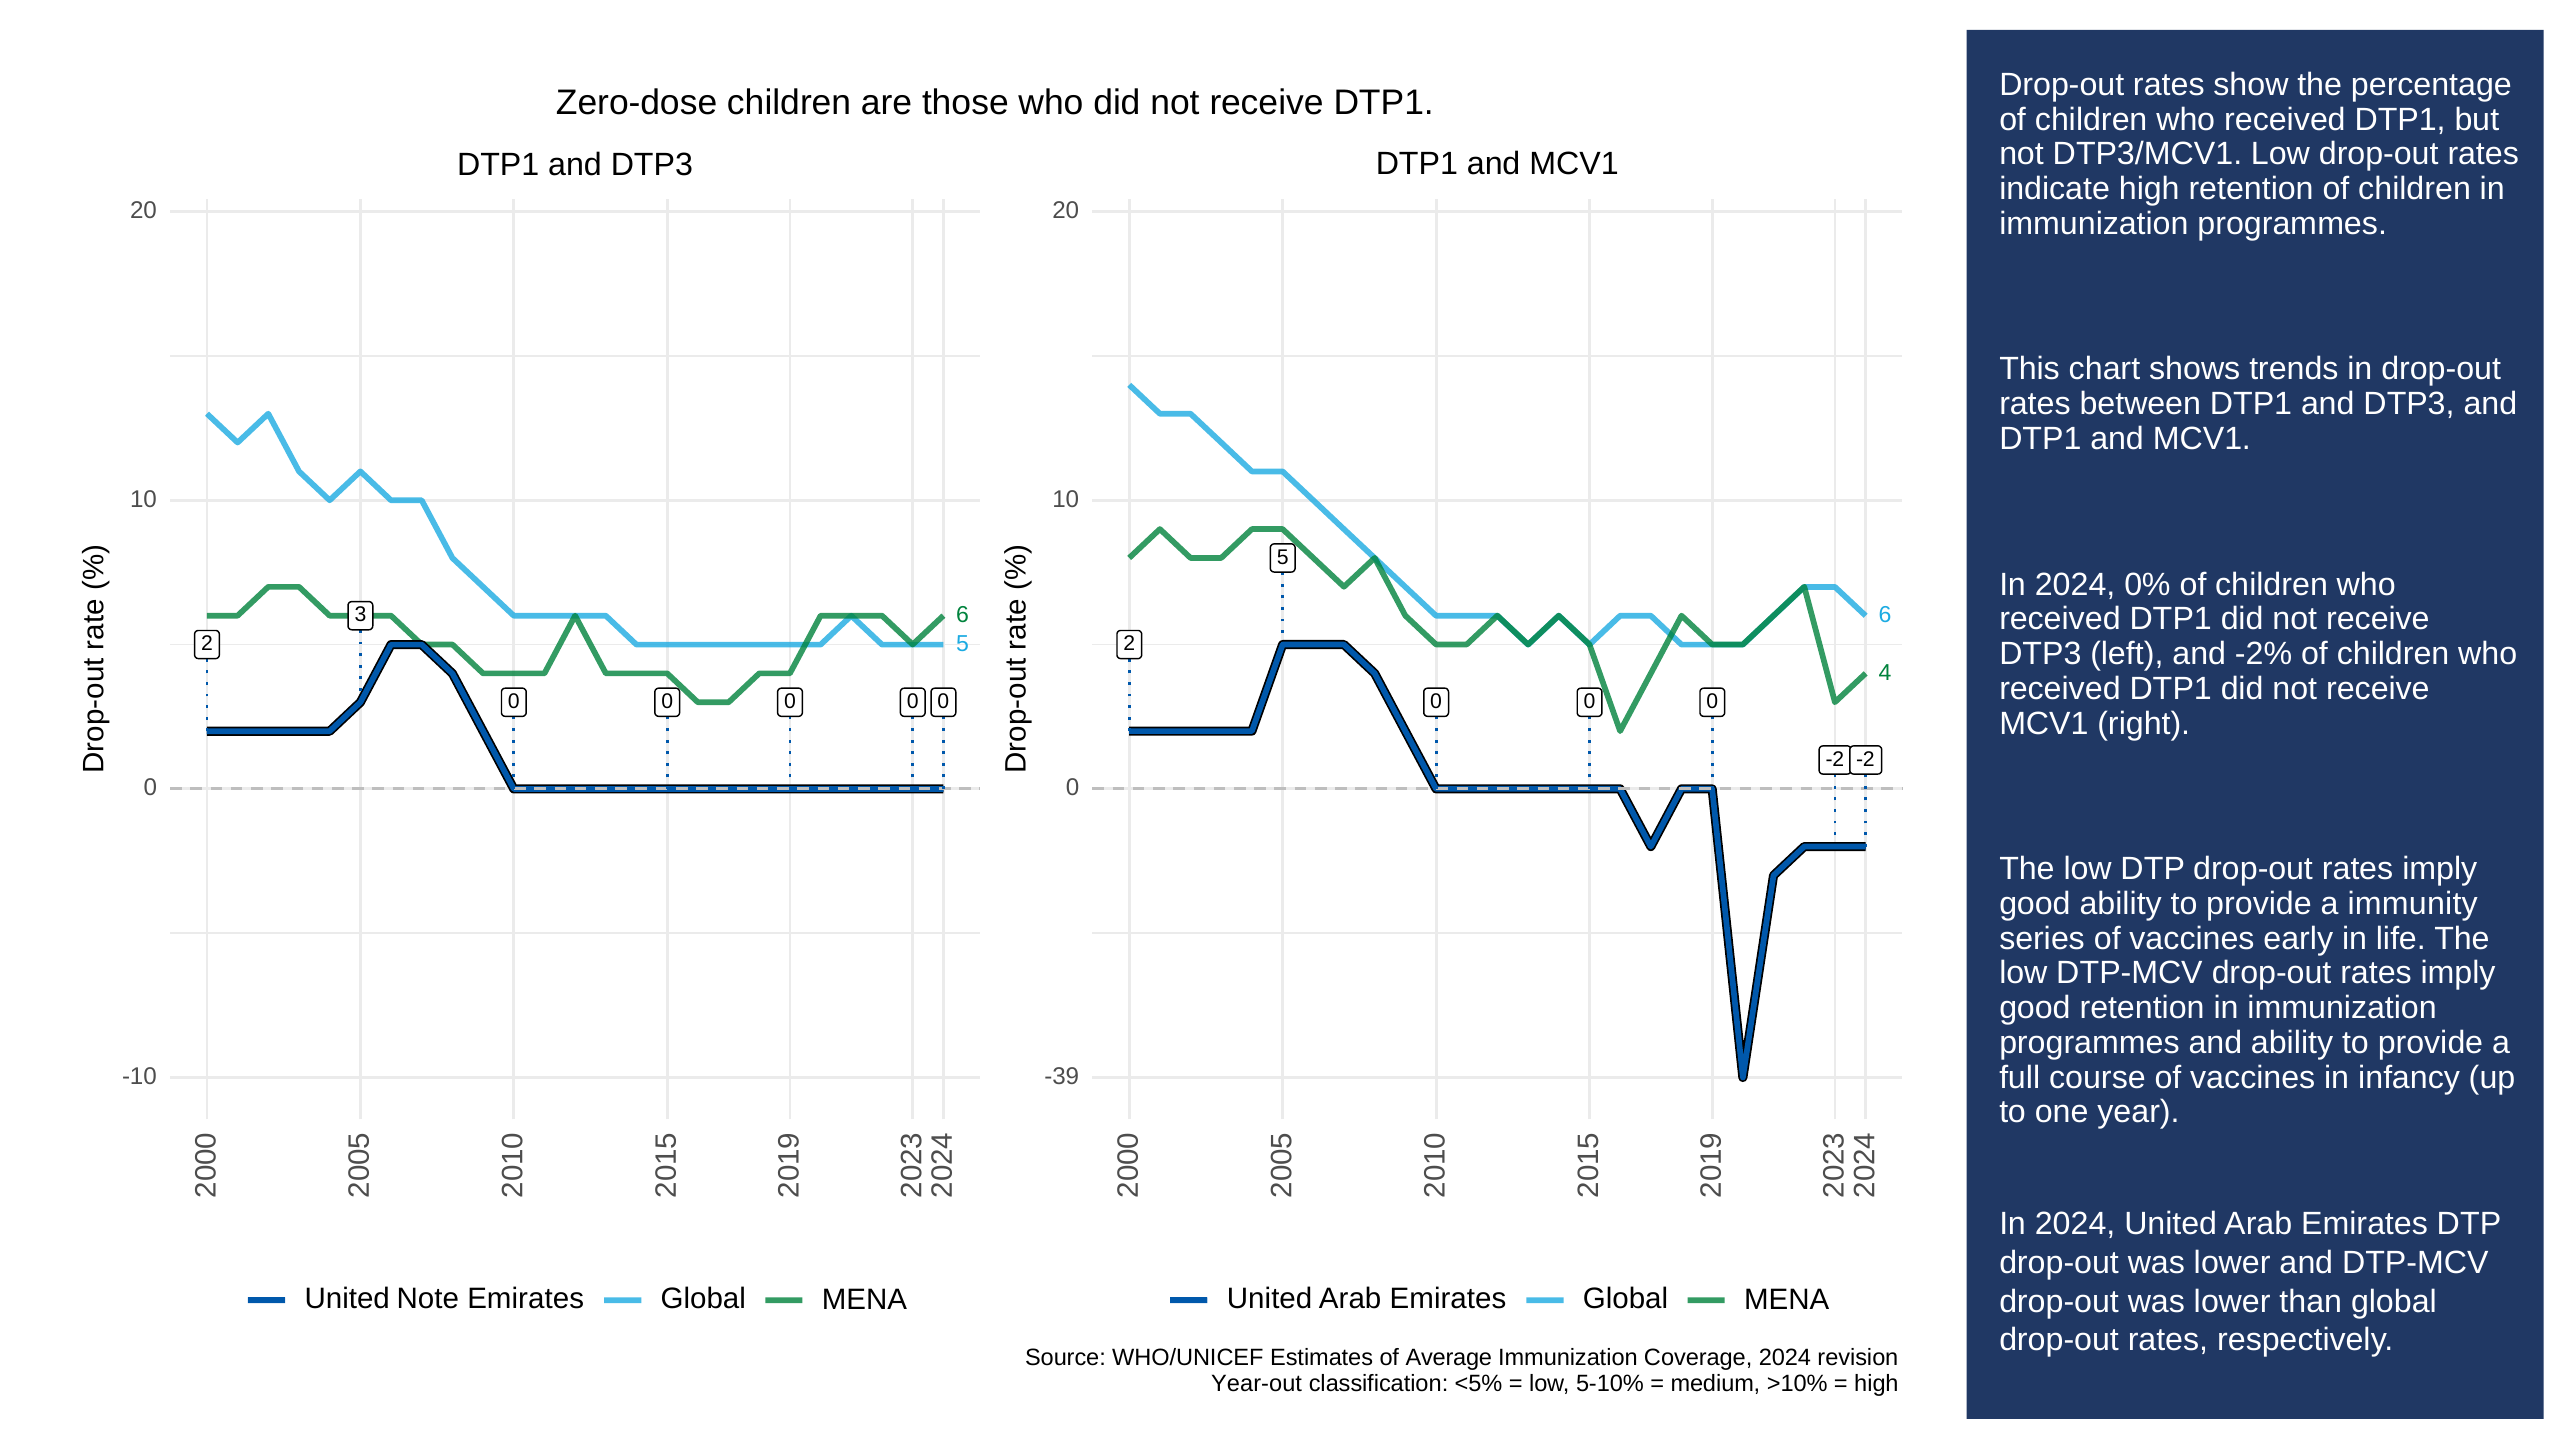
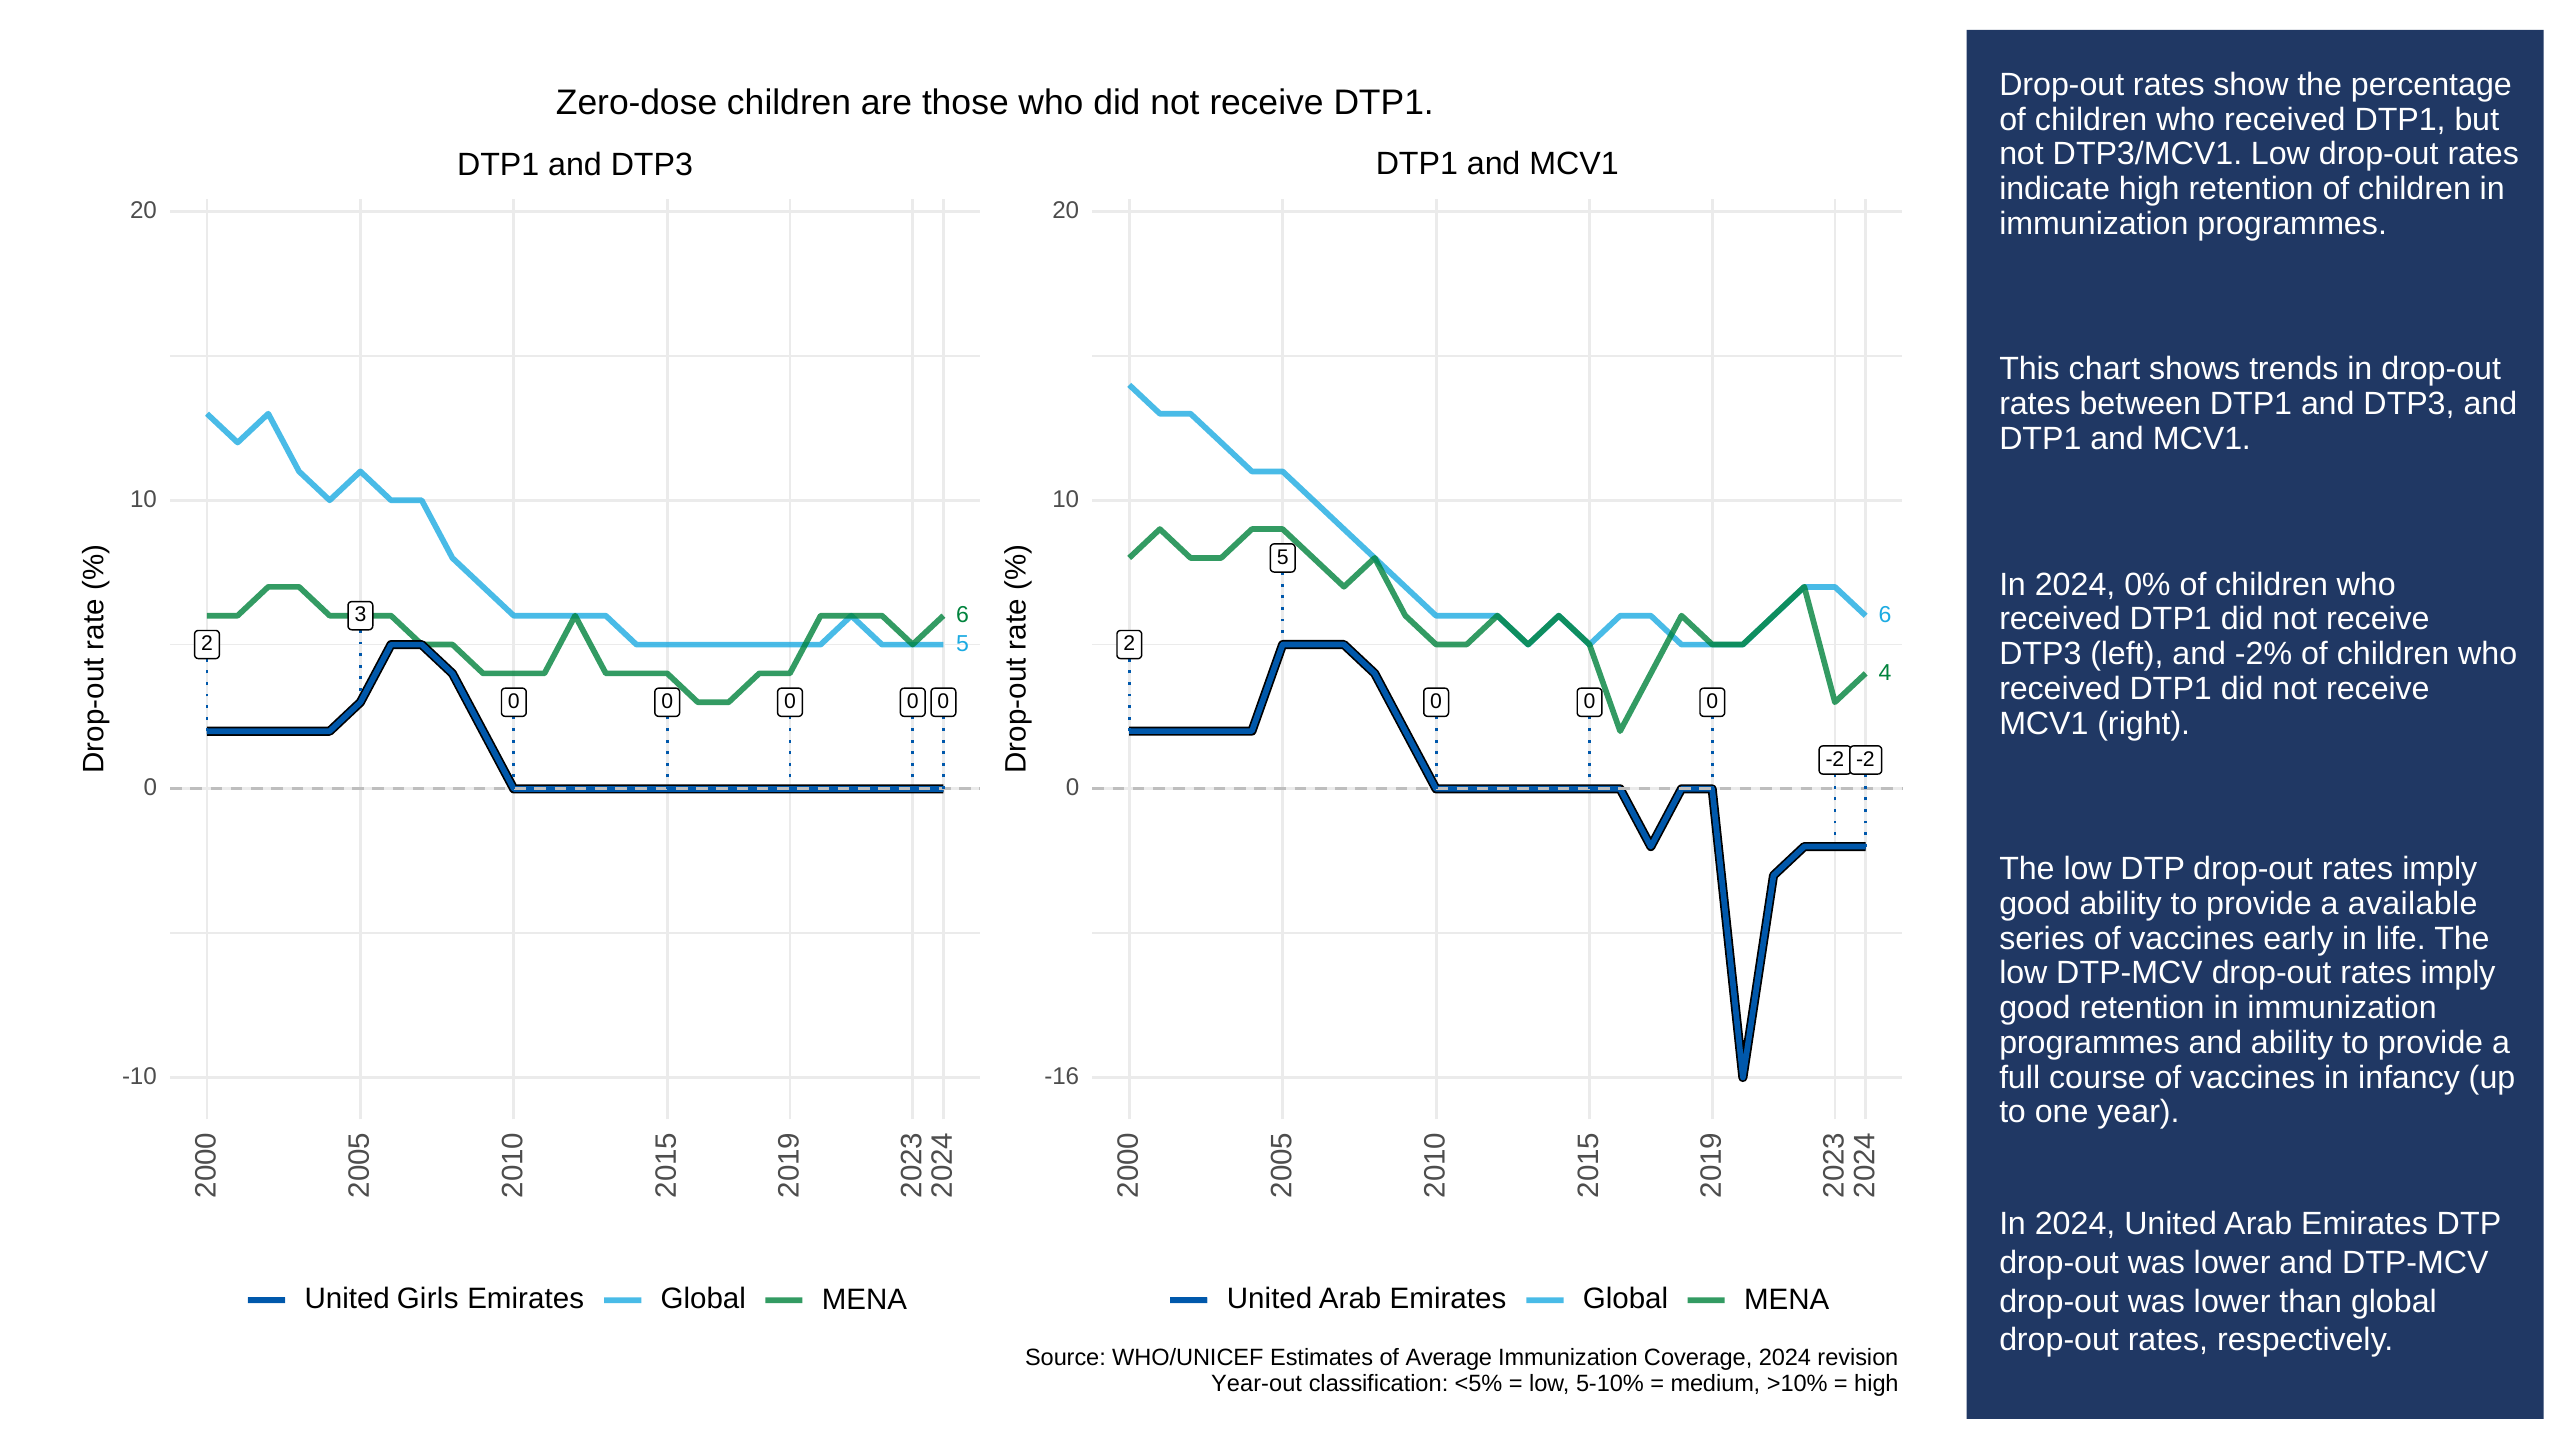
immunity: immunity -> available
-39: -39 -> -16
Note: Note -> Girls
